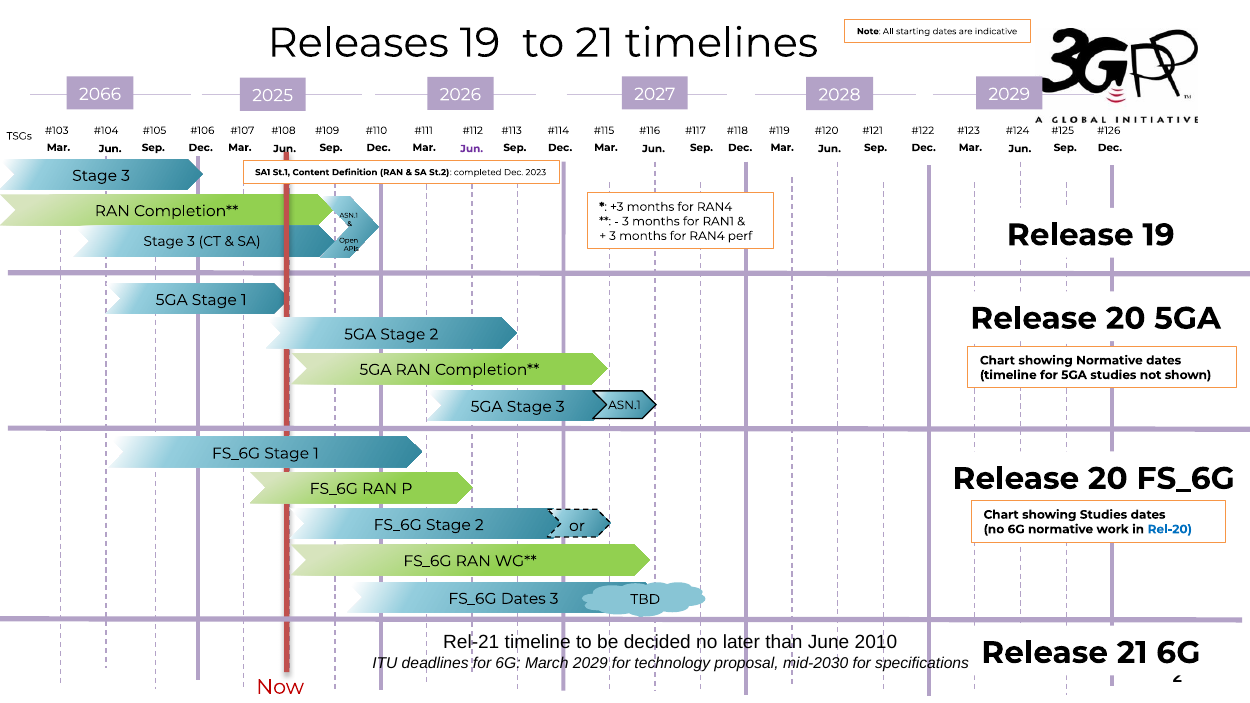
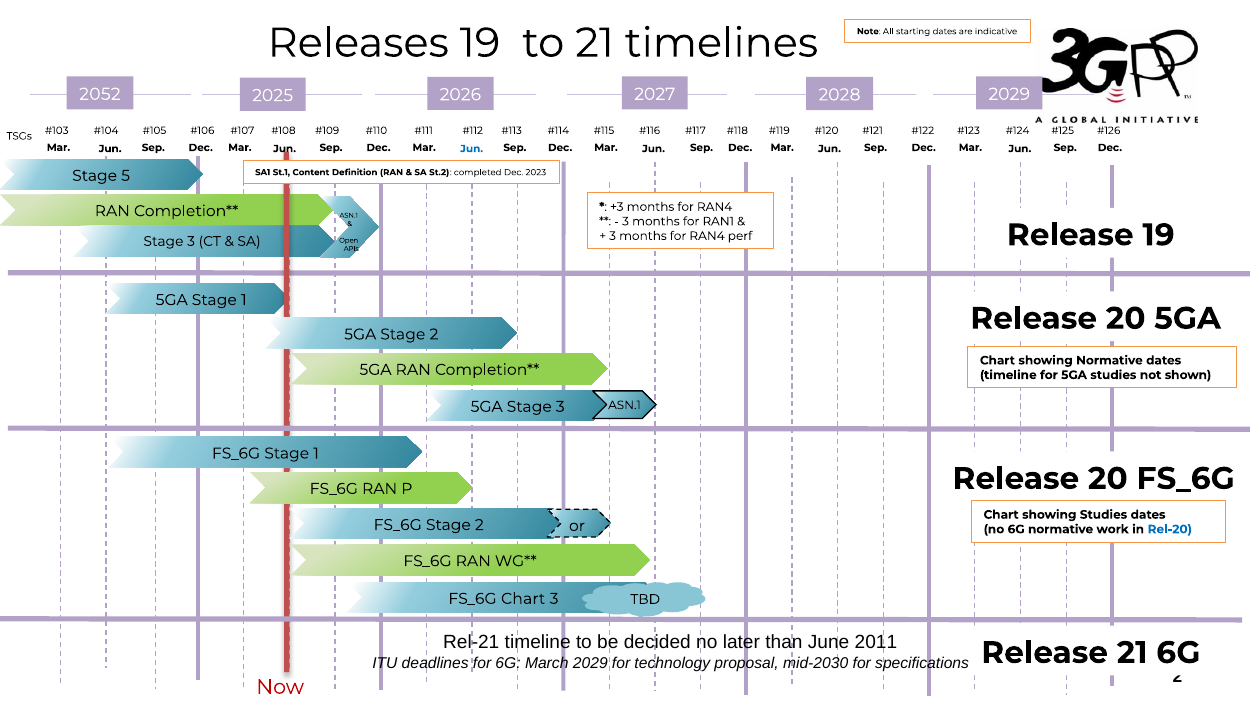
2066: 2066 -> 2052
Jun at (472, 149) colour: purple -> blue
3 at (126, 176): 3 -> 5
FS_6G Dates: Dates -> Chart
2010: 2010 -> 2011
